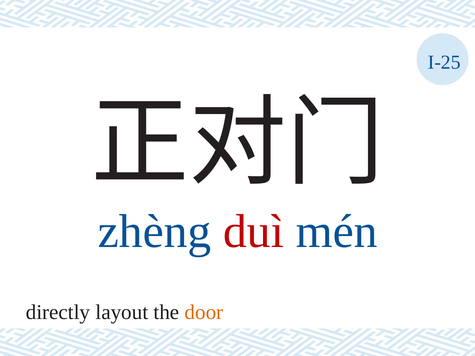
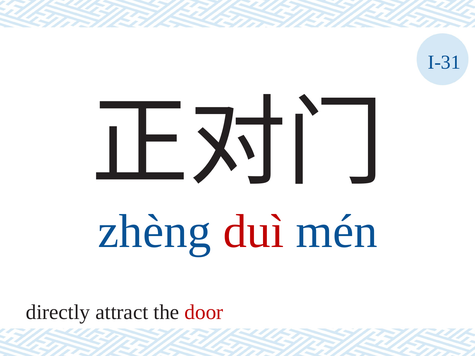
I-25: I-25 -> I-31
layout: layout -> attract
door colour: orange -> red
